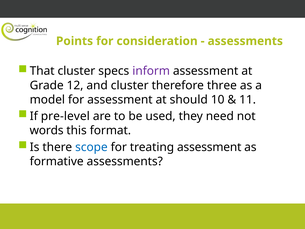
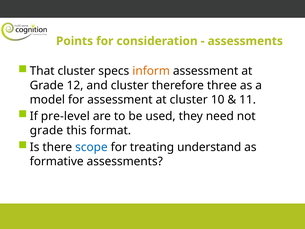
inform colour: purple -> orange
at should: should -> cluster
words at (47, 130): words -> grade
treating assessment: assessment -> understand
